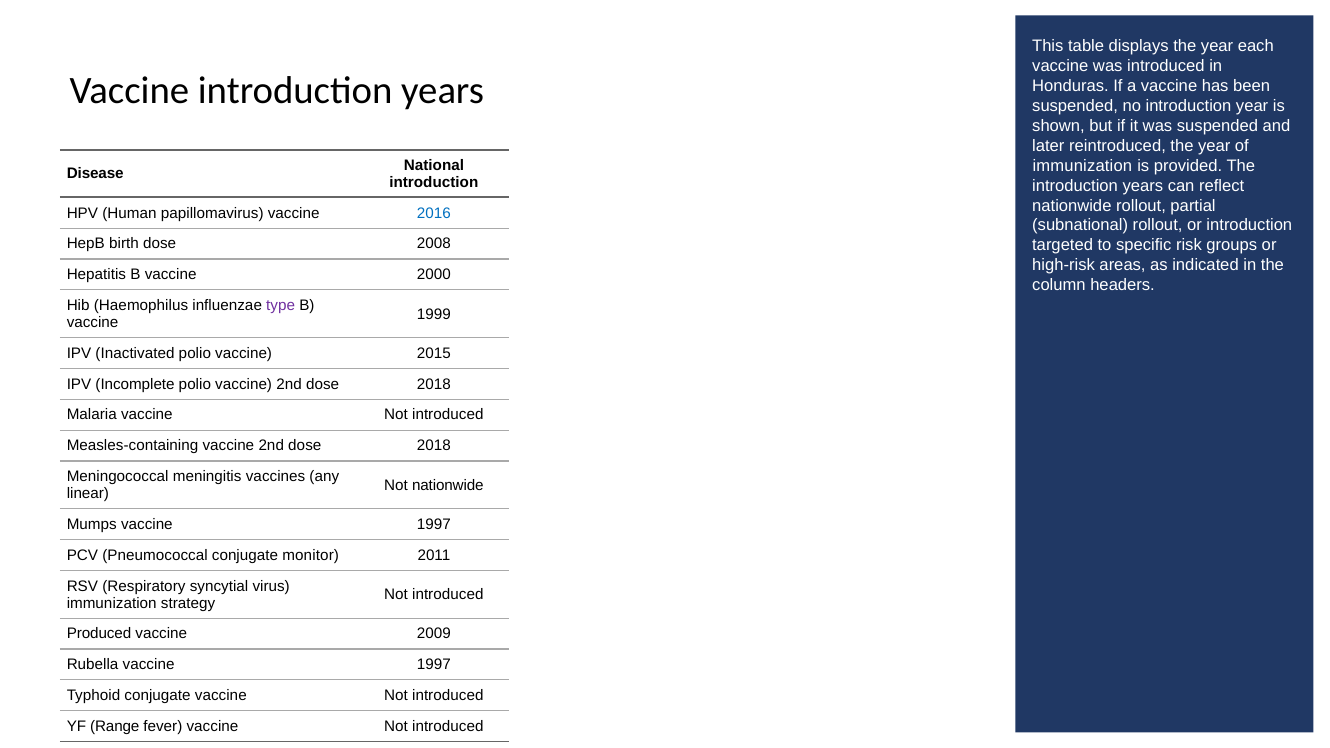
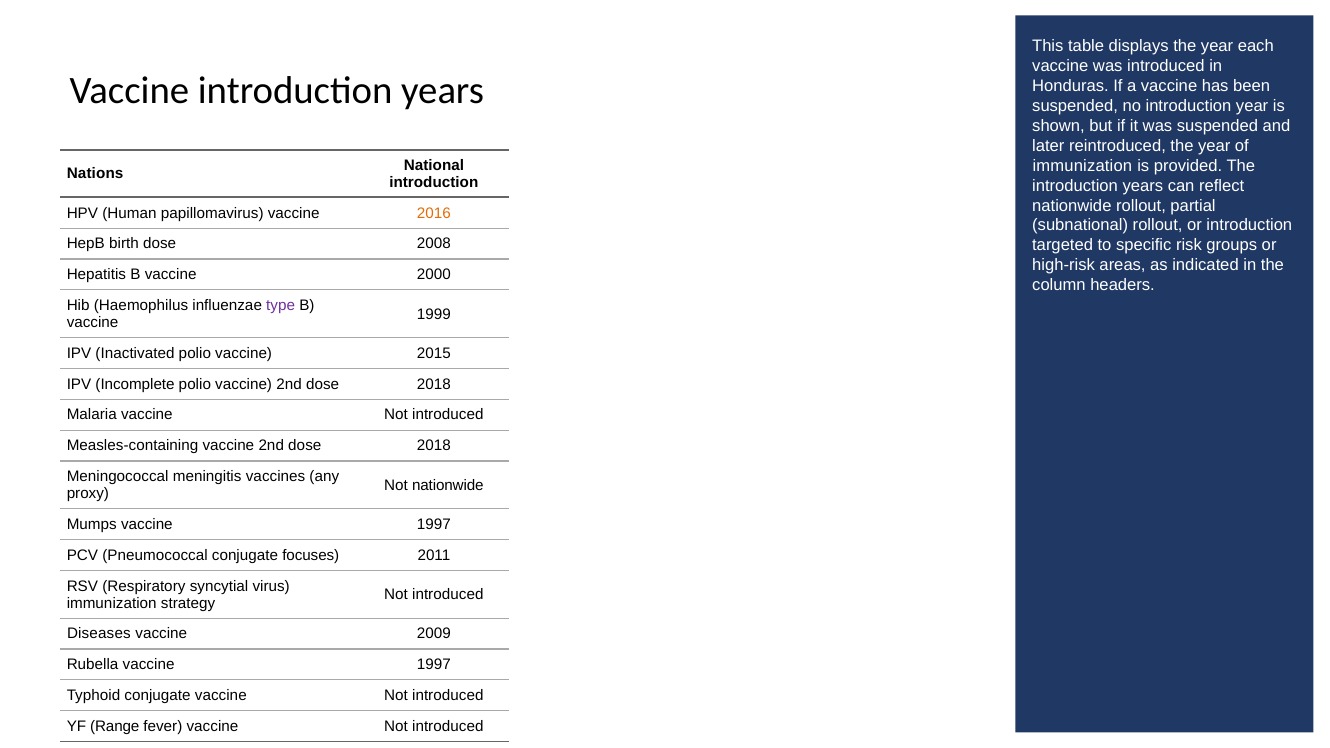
Disease: Disease -> Nations
2016 colour: blue -> orange
linear: linear -> proxy
monitor: monitor -> focuses
Produced: Produced -> Diseases
